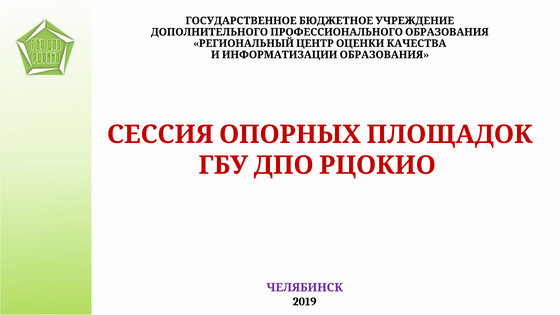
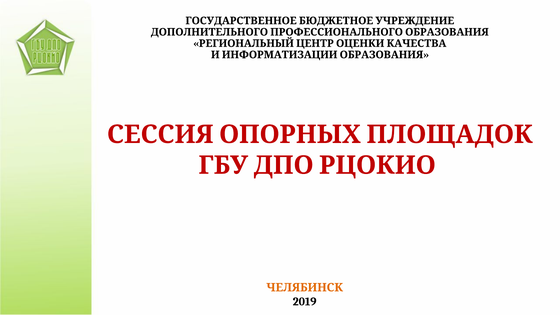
ЧЕЛЯБИНСК colour: purple -> orange
